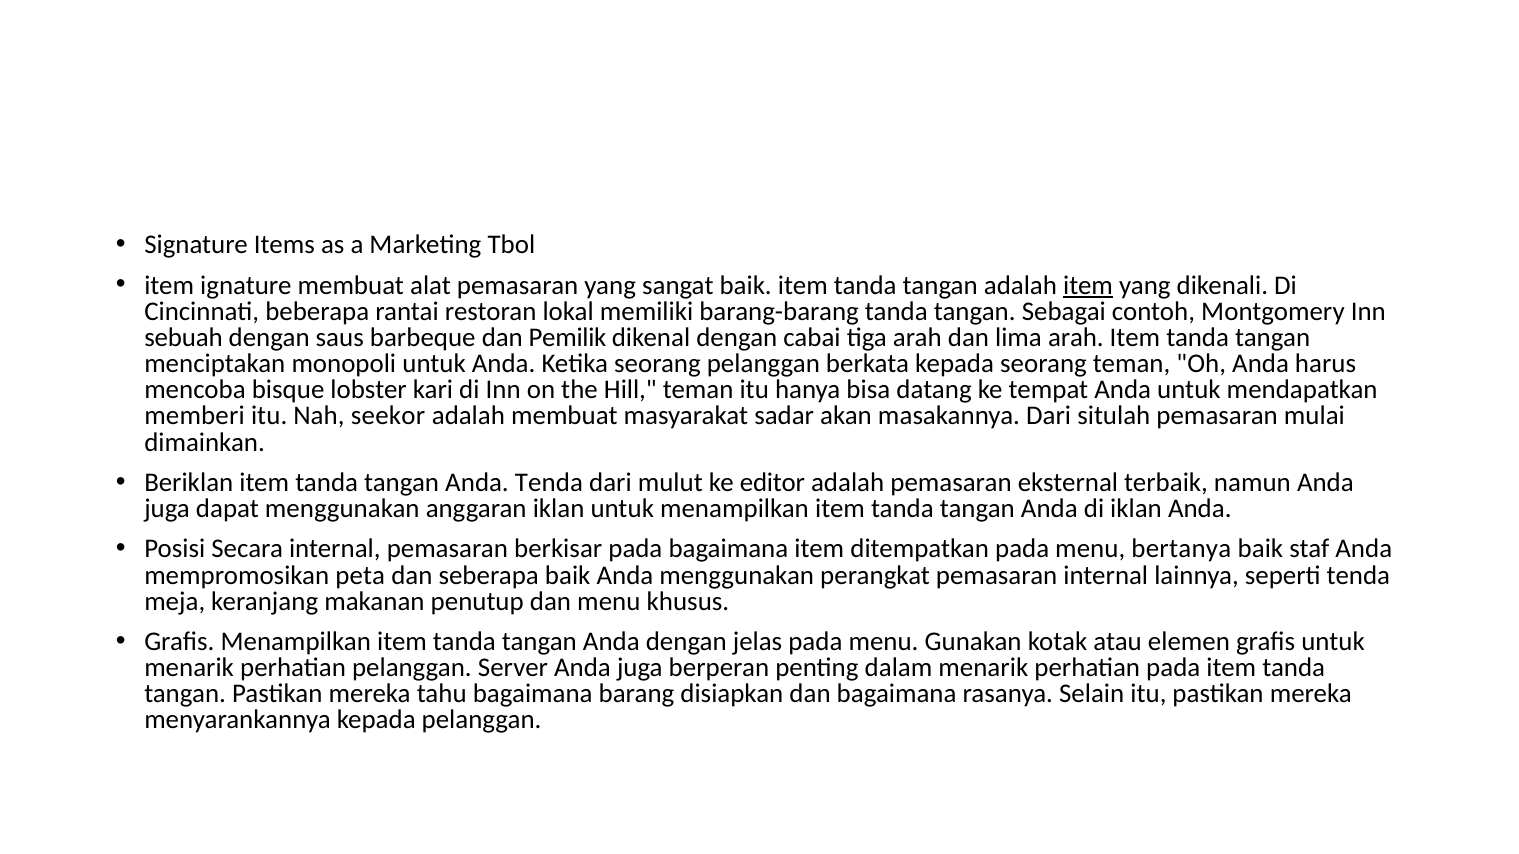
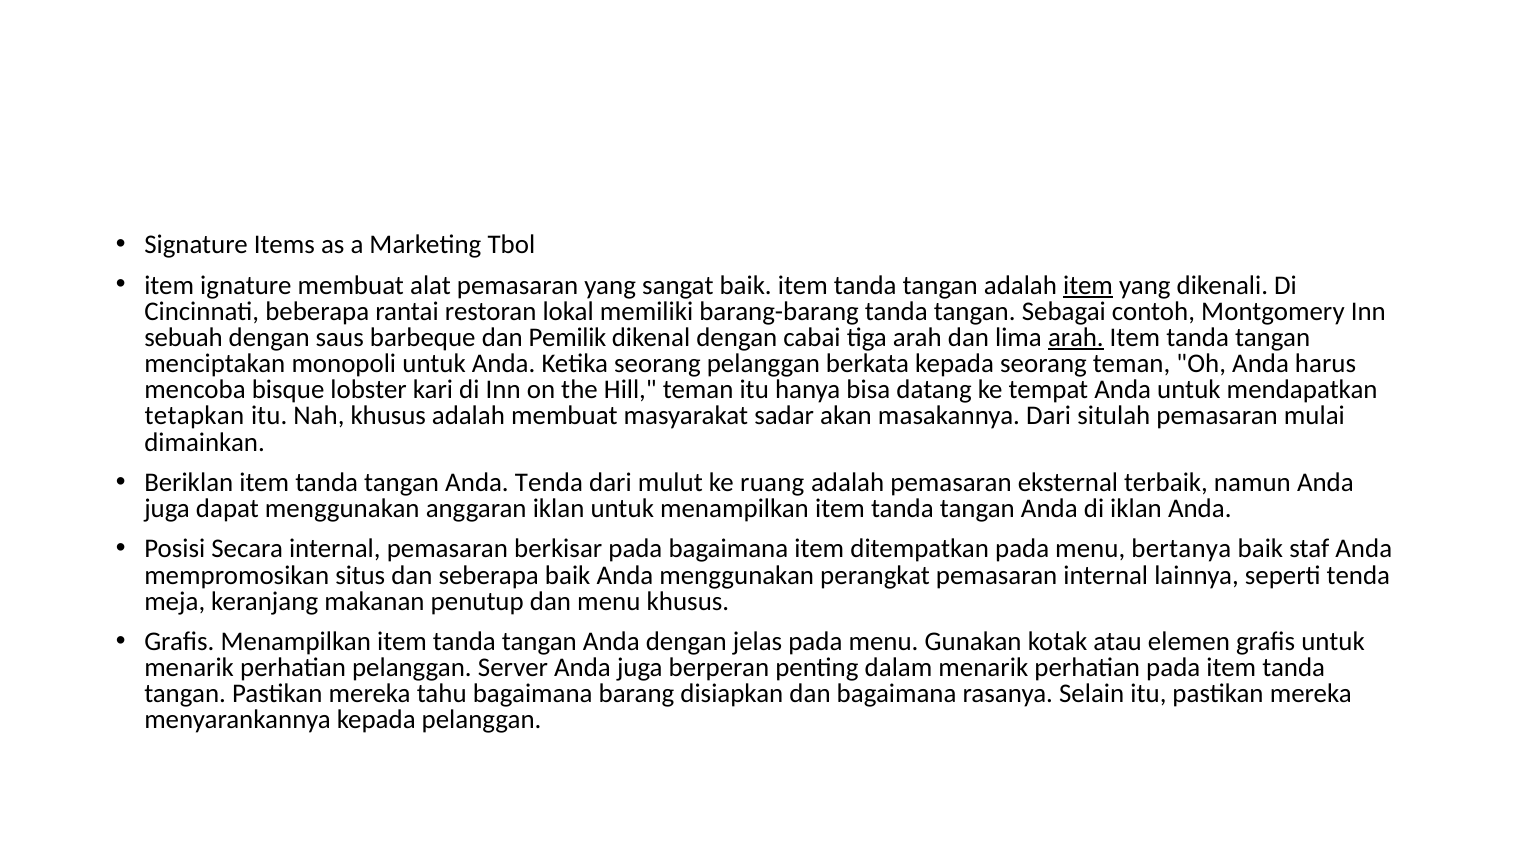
arah at (1076, 338) underline: none -> present
memberi: memberi -> tetapkan
Nah seekor: seekor -> khusus
editor: editor -> ruang
peta: peta -> situs
